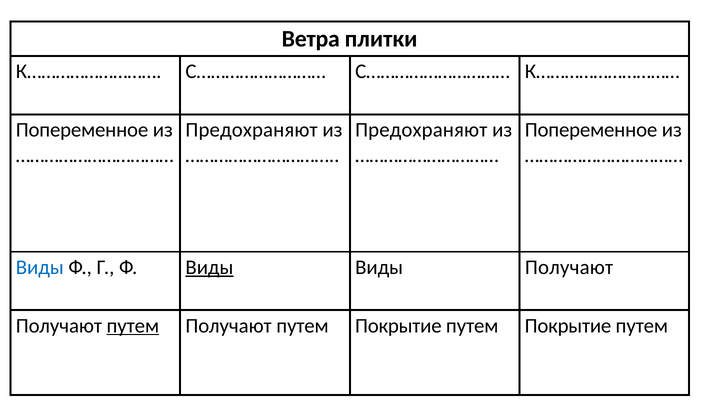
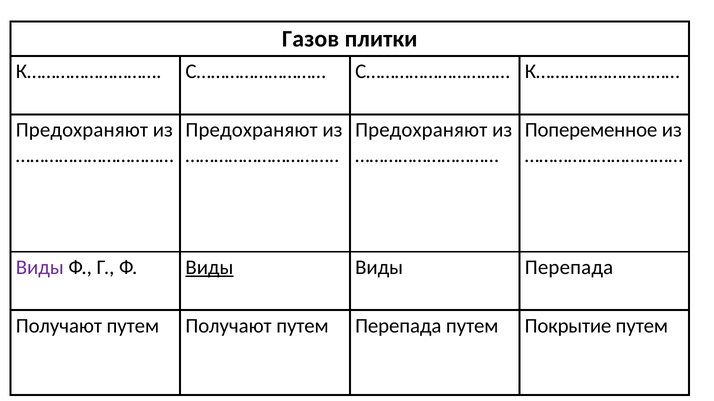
Ветра: Ветра -> Газов
Попеременное at (82, 130): Попеременное -> Предохраняют
Виды at (40, 268) colour: blue -> purple
Виды Получают: Получают -> Перепада
путем at (133, 326) underline: present -> none
Получают путем Покрытие: Покрытие -> Перепада
